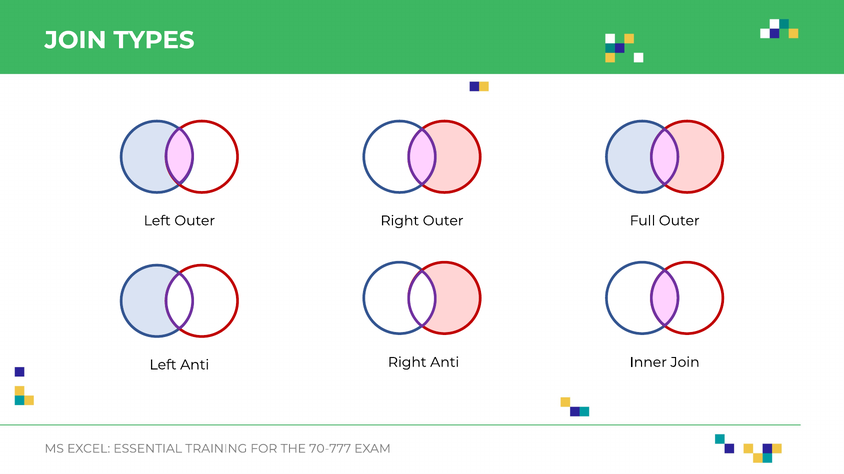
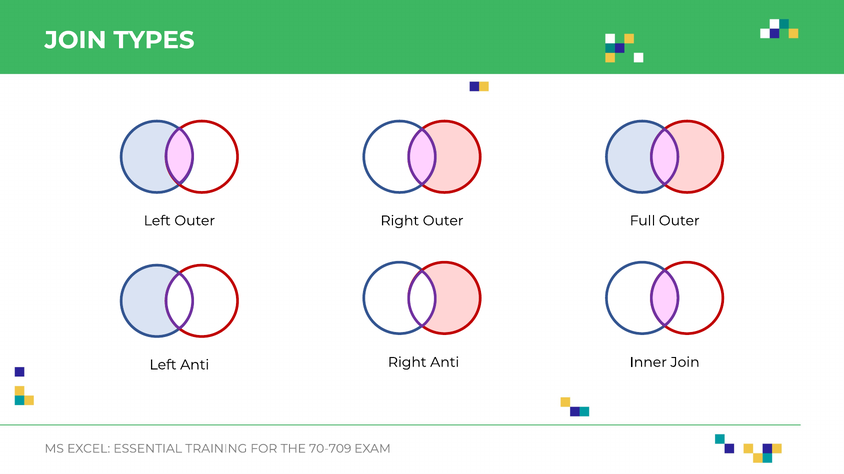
70-777: 70-777 -> 70-709
